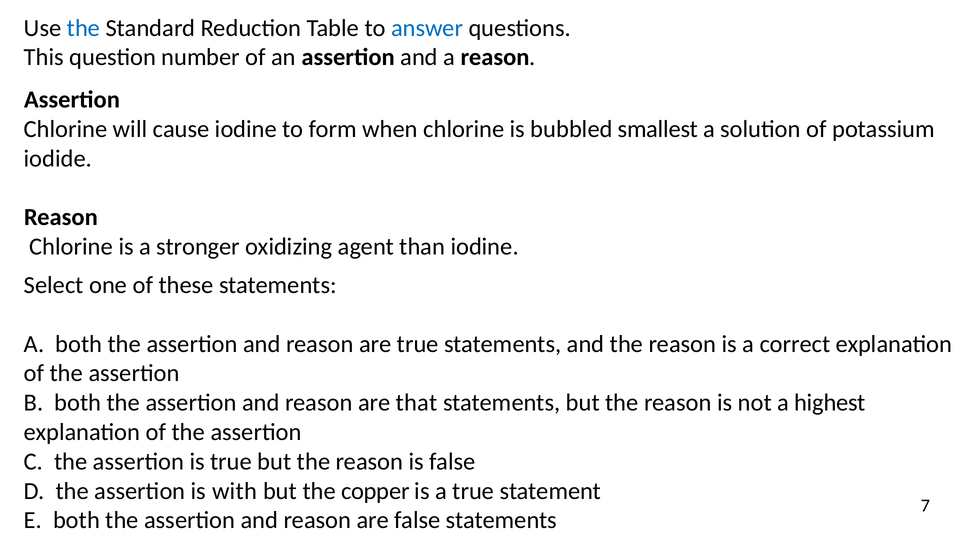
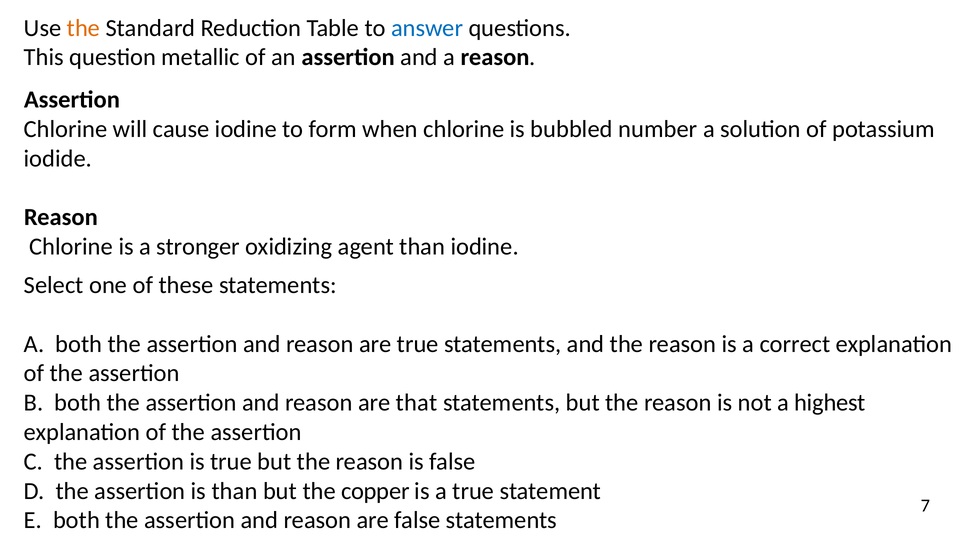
the at (84, 28) colour: blue -> orange
number: number -> metallic
smallest: smallest -> number
is with: with -> than
